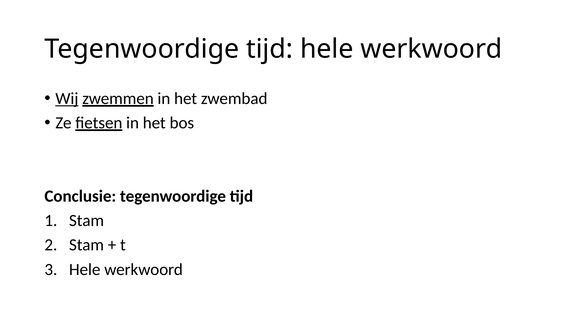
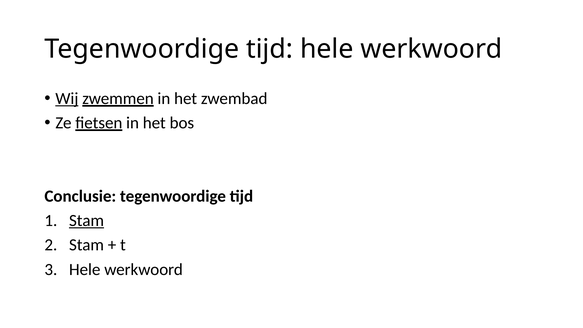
Stam at (87, 221) underline: none -> present
